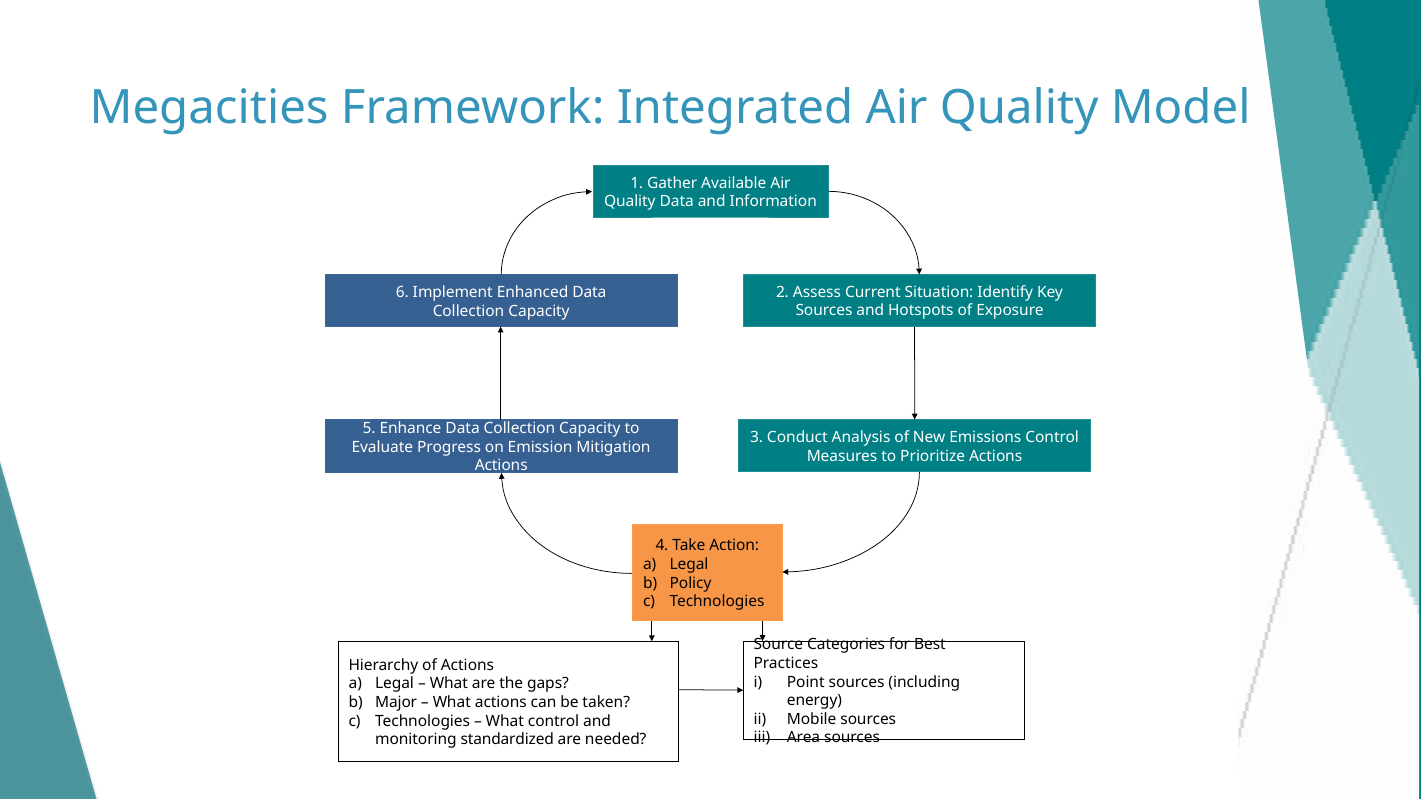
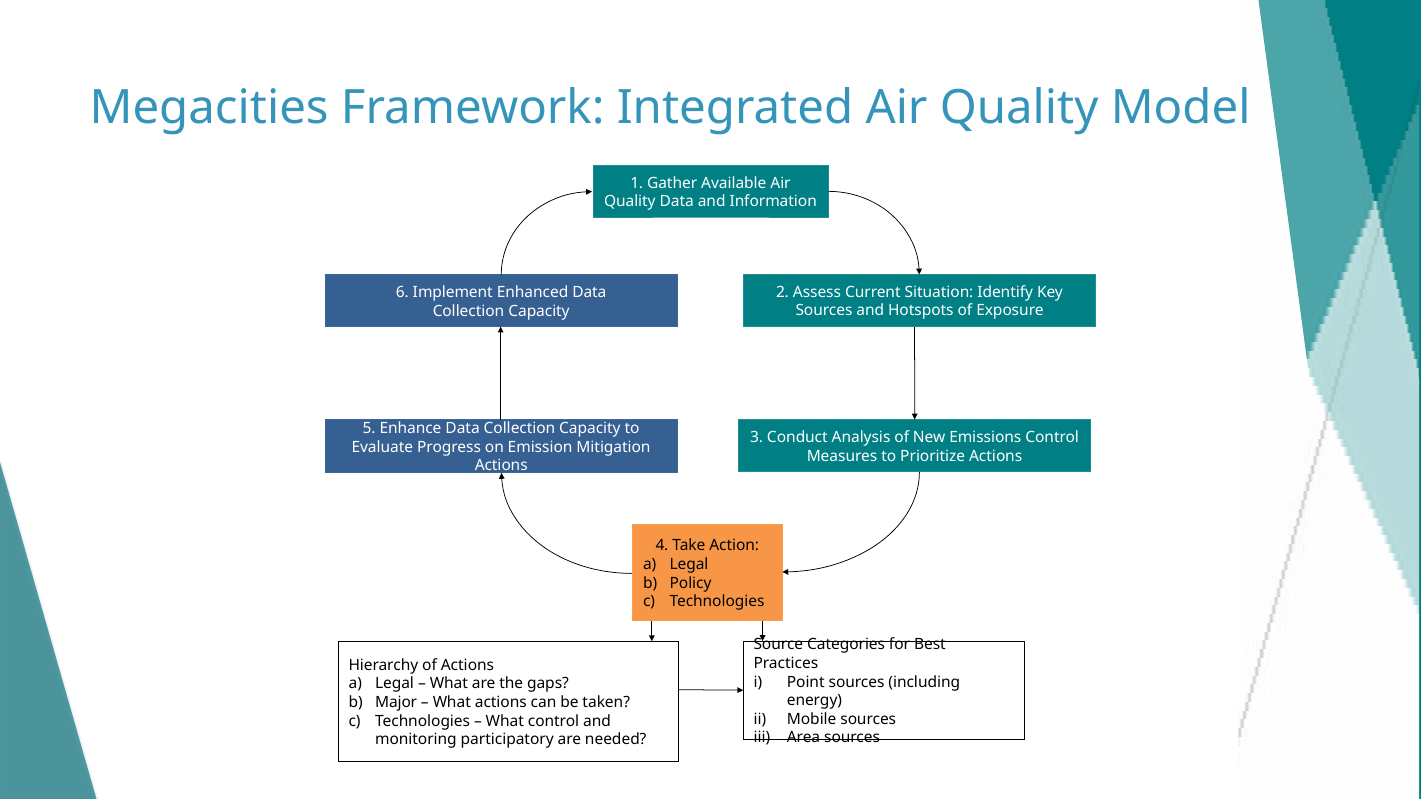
standardized: standardized -> participatory
